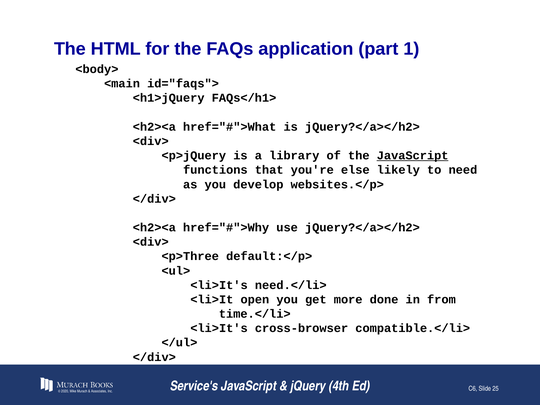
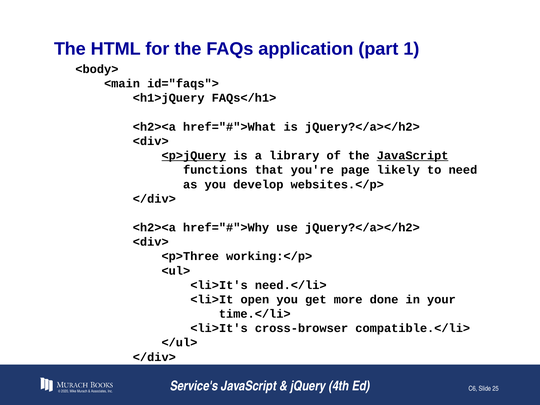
<p>jQuery underline: none -> present
else: else -> page
default:</p>: default:</p> -> working:</p>
from: from -> your
